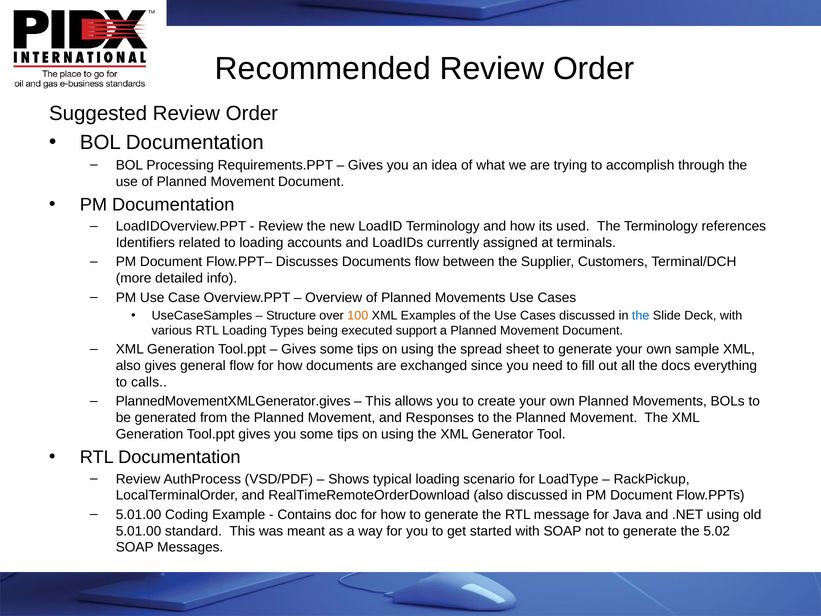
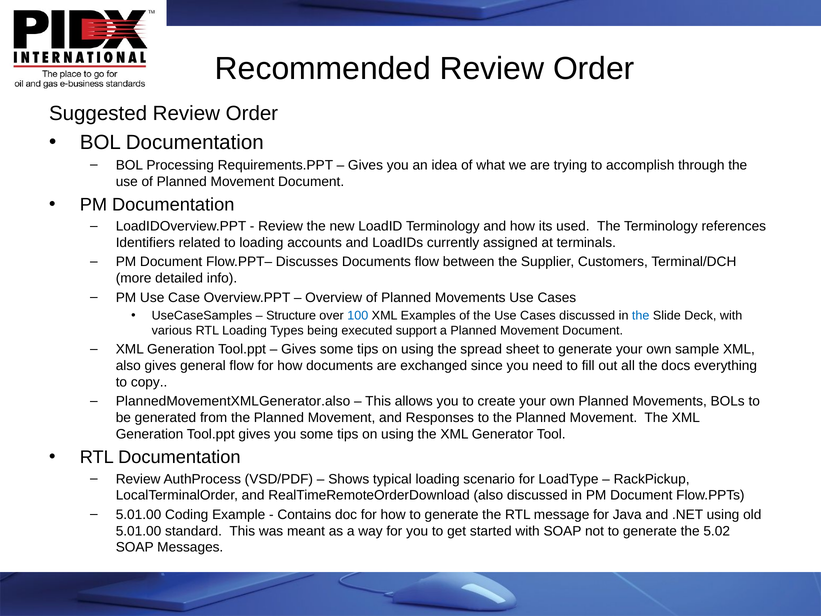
100 colour: orange -> blue
calls: calls -> copy
PlannedMovementXMLGenerator.gives: PlannedMovementXMLGenerator.gives -> PlannedMovementXMLGenerator.also
